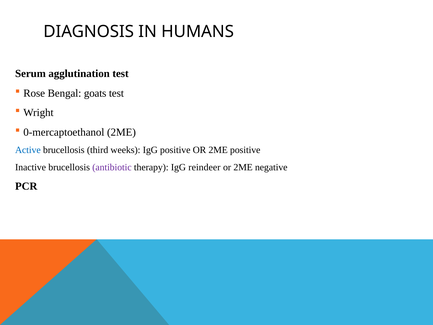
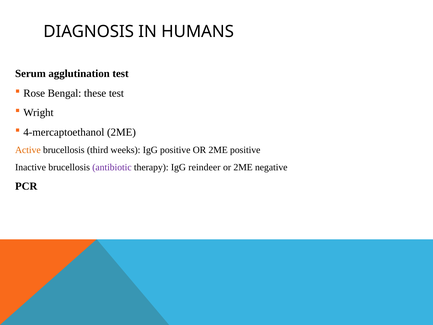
goats: goats -> these
0-mercaptoethanol: 0-mercaptoethanol -> 4-mercaptoethanol
Active colour: blue -> orange
